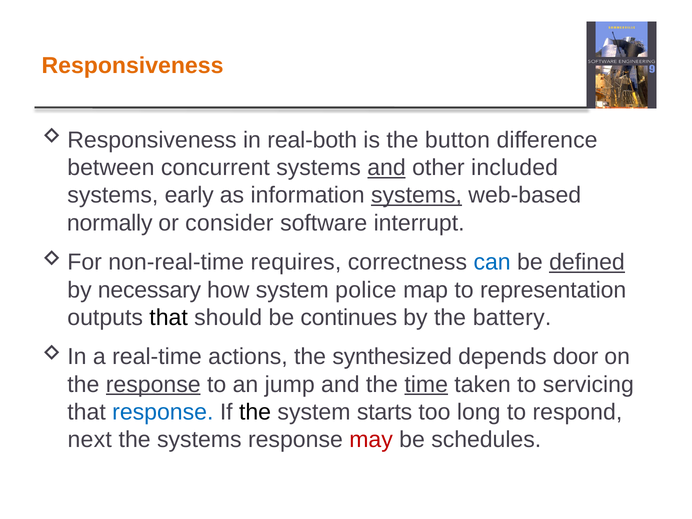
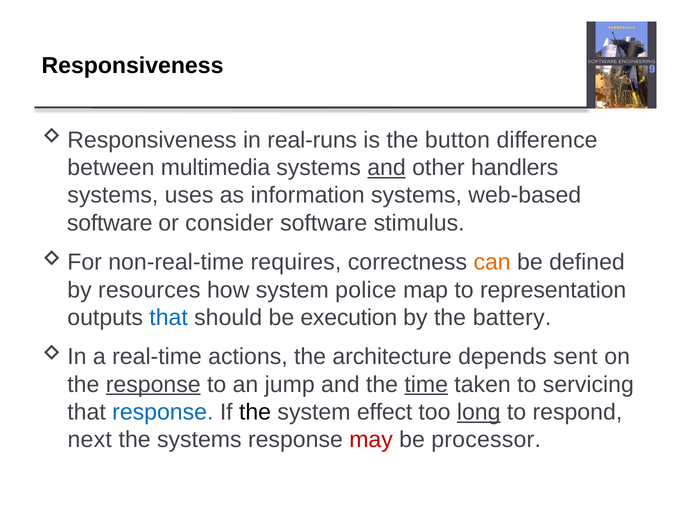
Responsiveness colour: orange -> black
real-both: real-both -> real-runs
concurrent: concurrent -> multimedia
included: included -> handlers
early: early -> uses
systems at (417, 195) underline: present -> none
normally at (110, 223): normally -> software
interrupt: interrupt -> stimulus
can colour: blue -> orange
defined underline: present -> none
necessary: necessary -> resources
that at (169, 318) colour: black -> blue
continues: continues -> execution
synthesized: synthesized -> architecture
door: door -> sent
starts: starts -> effect
long underline: none -> present
schedules: schedules -> processor
